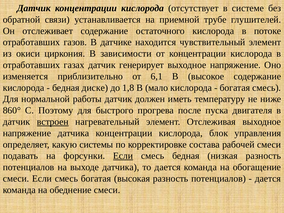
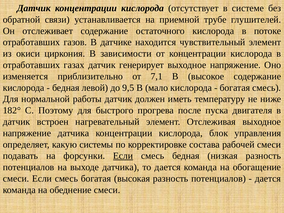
6,1: 6,1 -> 7,1
диске: диске -> левой
1,8: 1,8 -> 9,5
860°: 860° -> 182°
встроен underline: present -> none
